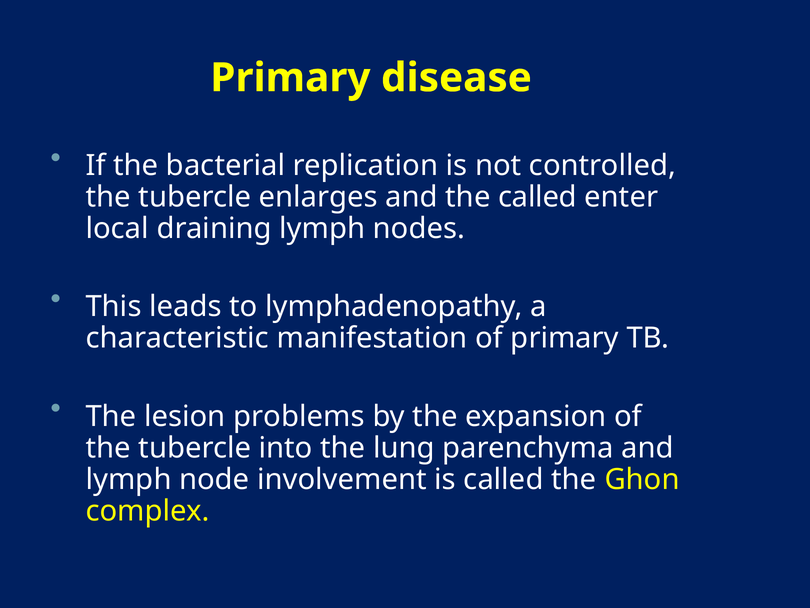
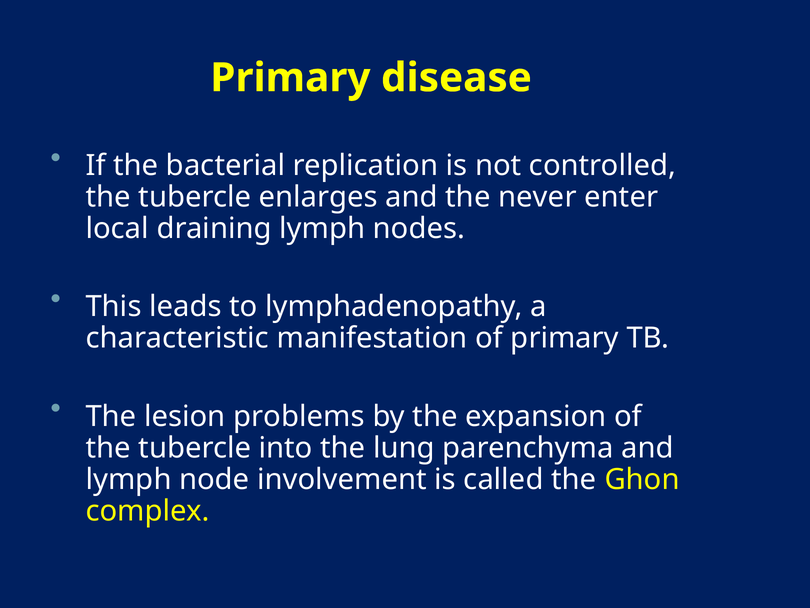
the called: called -> never
